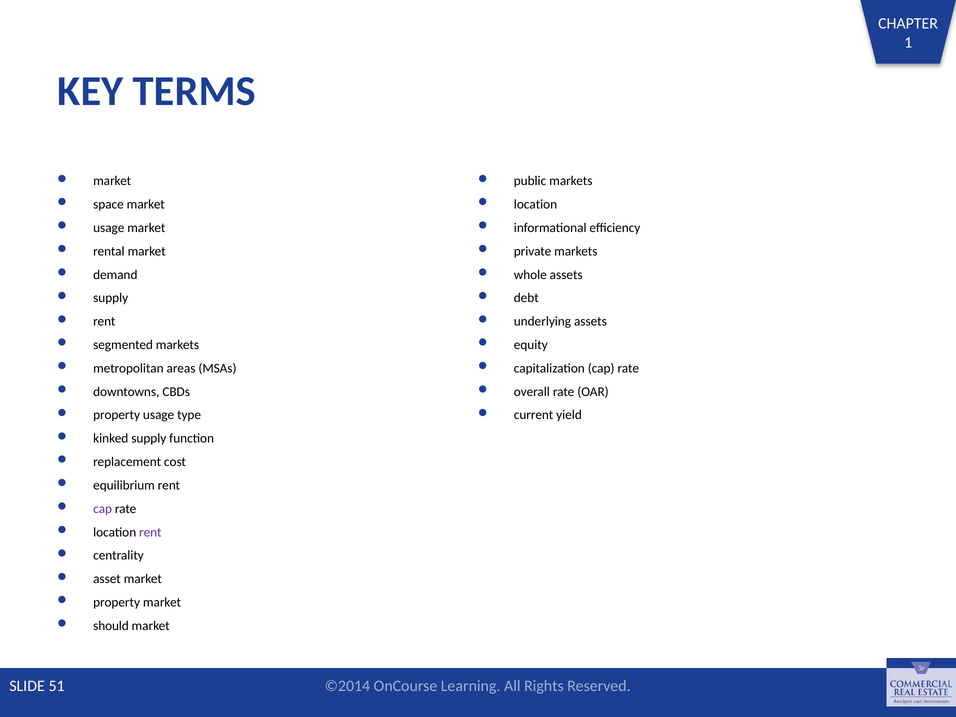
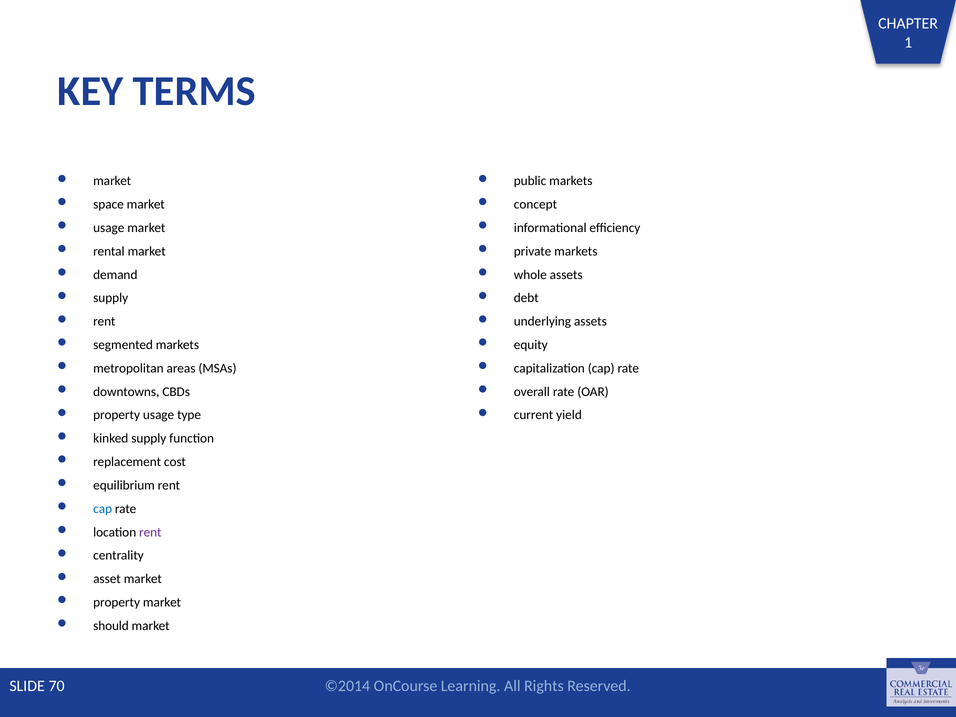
location at (536, 204): location -> concept
cap at (103, 509) colour: purple -> blue
51: 51 -> 70
